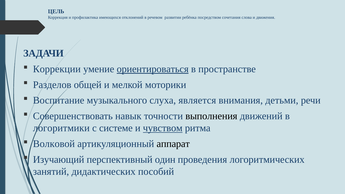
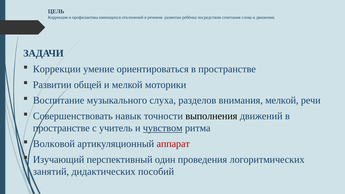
ориентироваться underline: present -> none
Разделов at (52, 85): Разделов -> Развитии
является: является -> разделов
внимания детьми: детьми -> мелкой
логоритмики at (61, 128): логоритмики -> пространстве
системе: системе -> учитель
аппарат colour: black -> red
